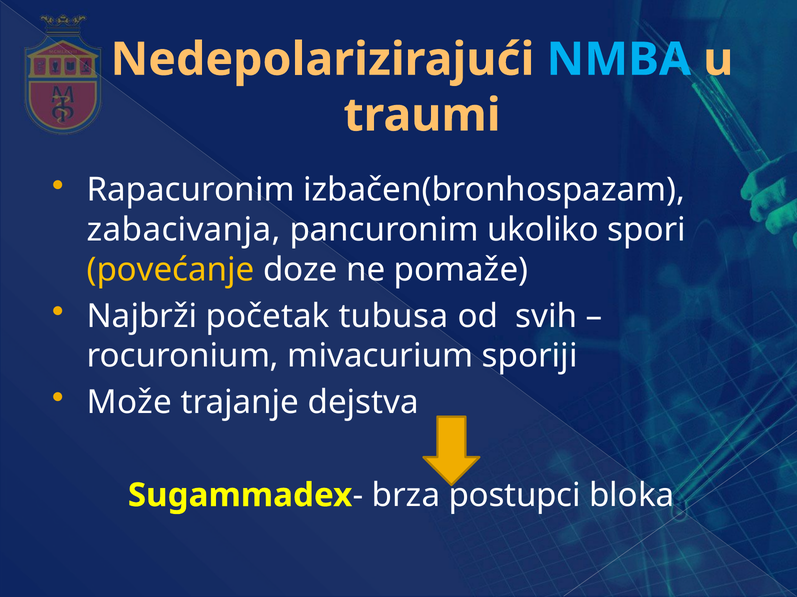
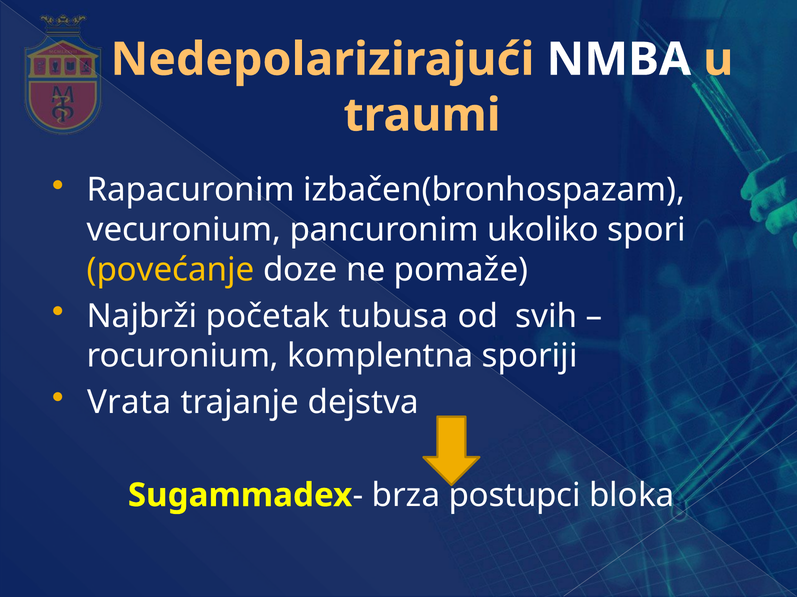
NMBA colour: light blue -> white
zabacivanja: zabacivanja -> vecuronium
mivacurium: mivacurium -> komplentna
Može: Može -> Vrata
